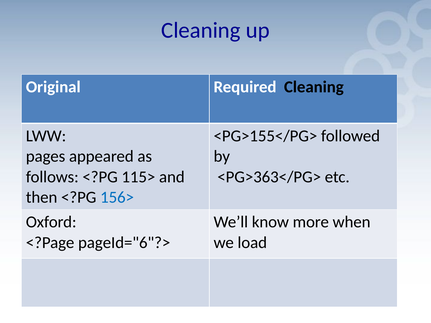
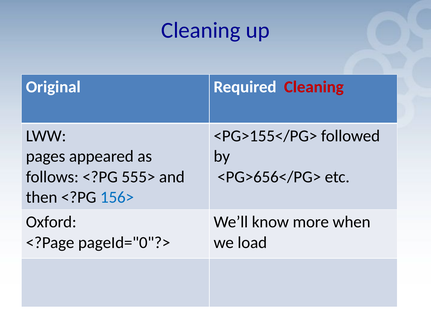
Cleaning at (314, 87) colour: black -> red
115>: 115> -> 555>
<PG>363</PG>: <PG>363</PG> -> <PG>656</PG>
pageId="6"?>: pageId="6"?> -> pageId="0"?>
